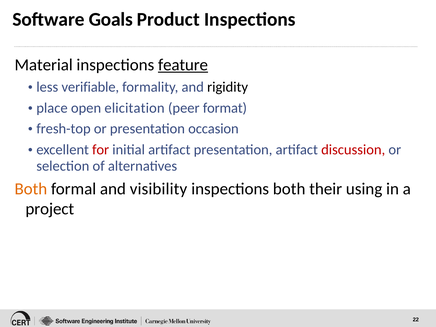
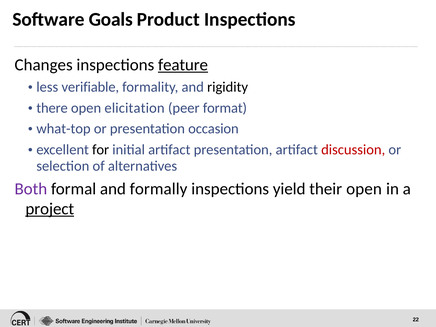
Material: Material -> Changes
place: place -> there
fresh-top: fresh-top -> what-top
for colour: red -> black
Both at (31, 189) colour: orange -> purple
visibility: visibility -> formally
inspections both: both -> yield
their using: using -> open
project underline: none -> present
